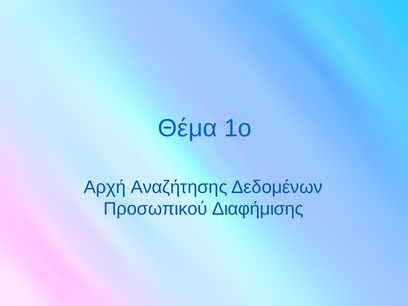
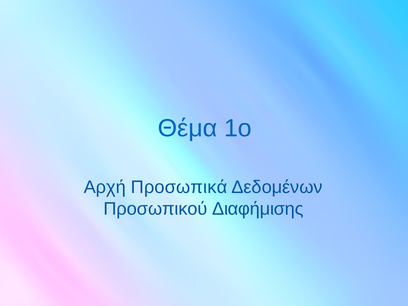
Αναζήτησης: Αναζήτησης -> Προσωπικά
